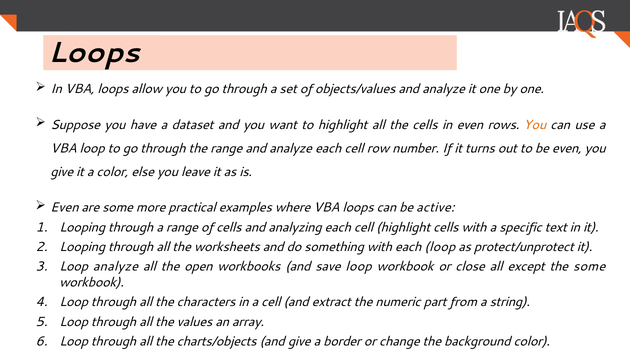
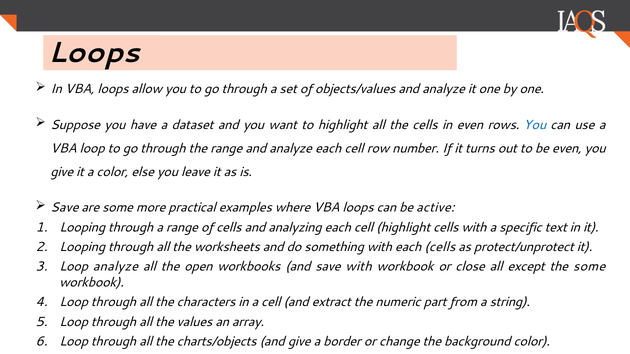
You at (535, 125) colour: orange -> blue
Even at (64, 208): Even -> Save
each loop: loop -> cells
save loop: loop -> with
